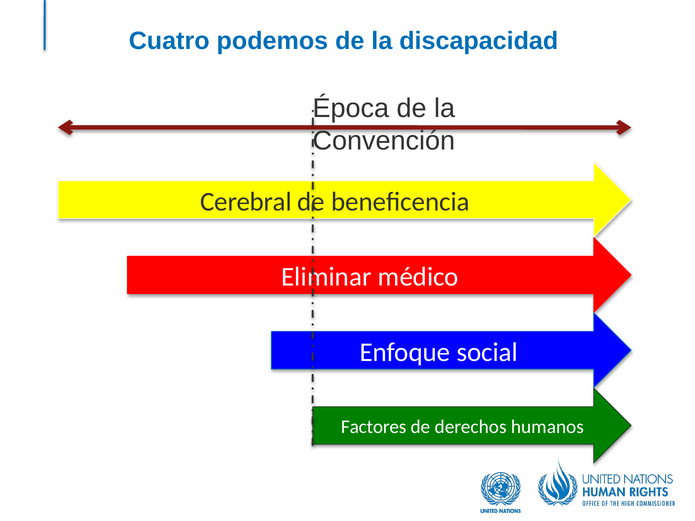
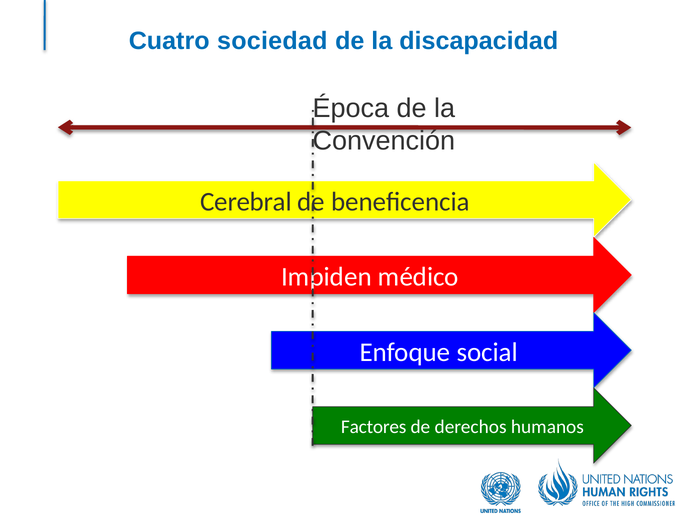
podemos: podemos -> sociedad
Eliminar: Eliminar -> Impiden
